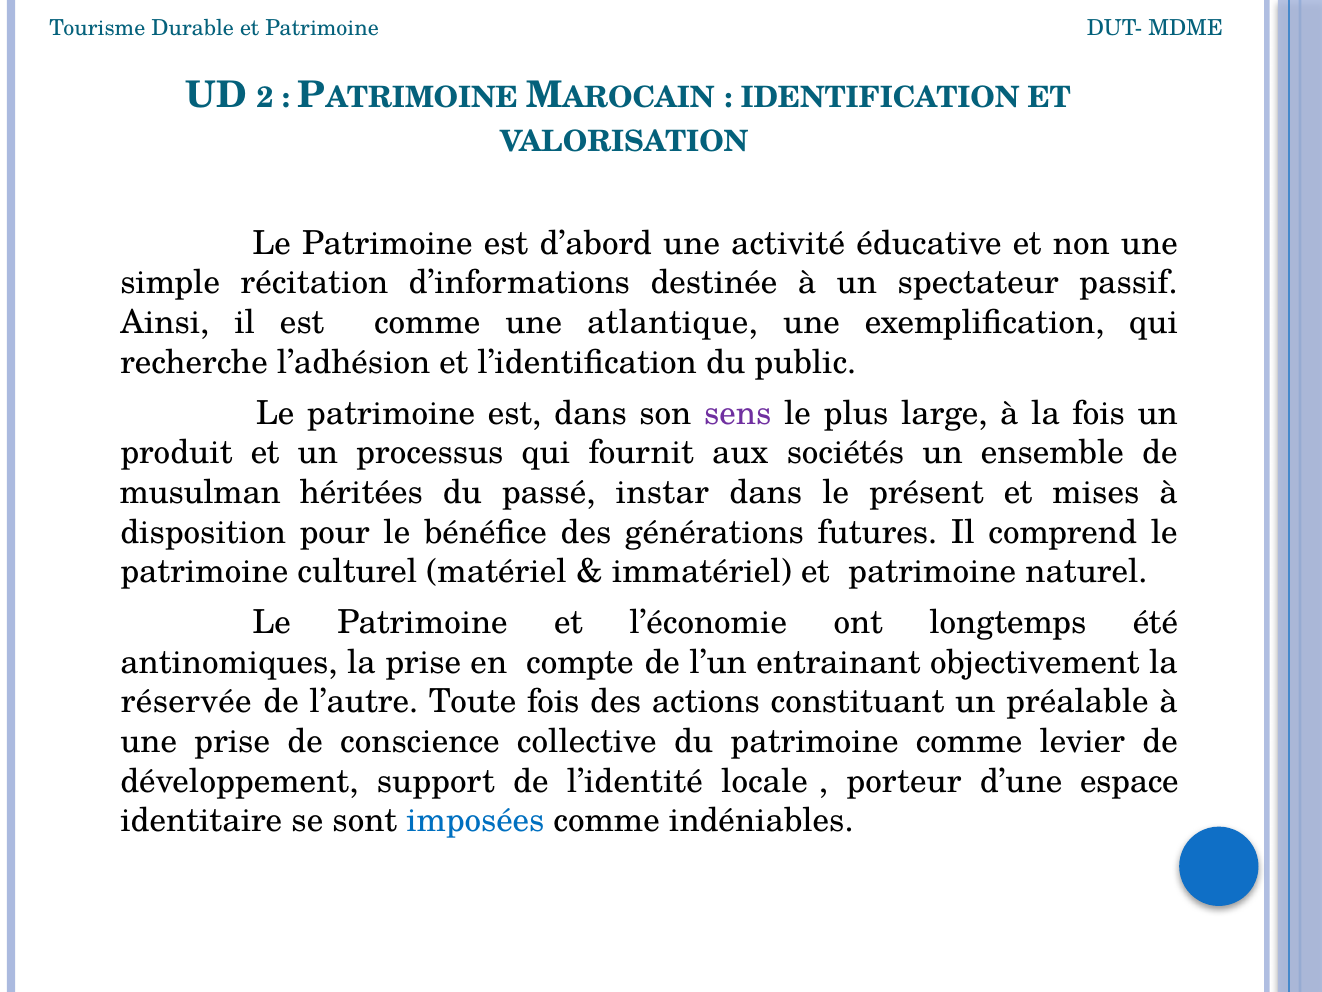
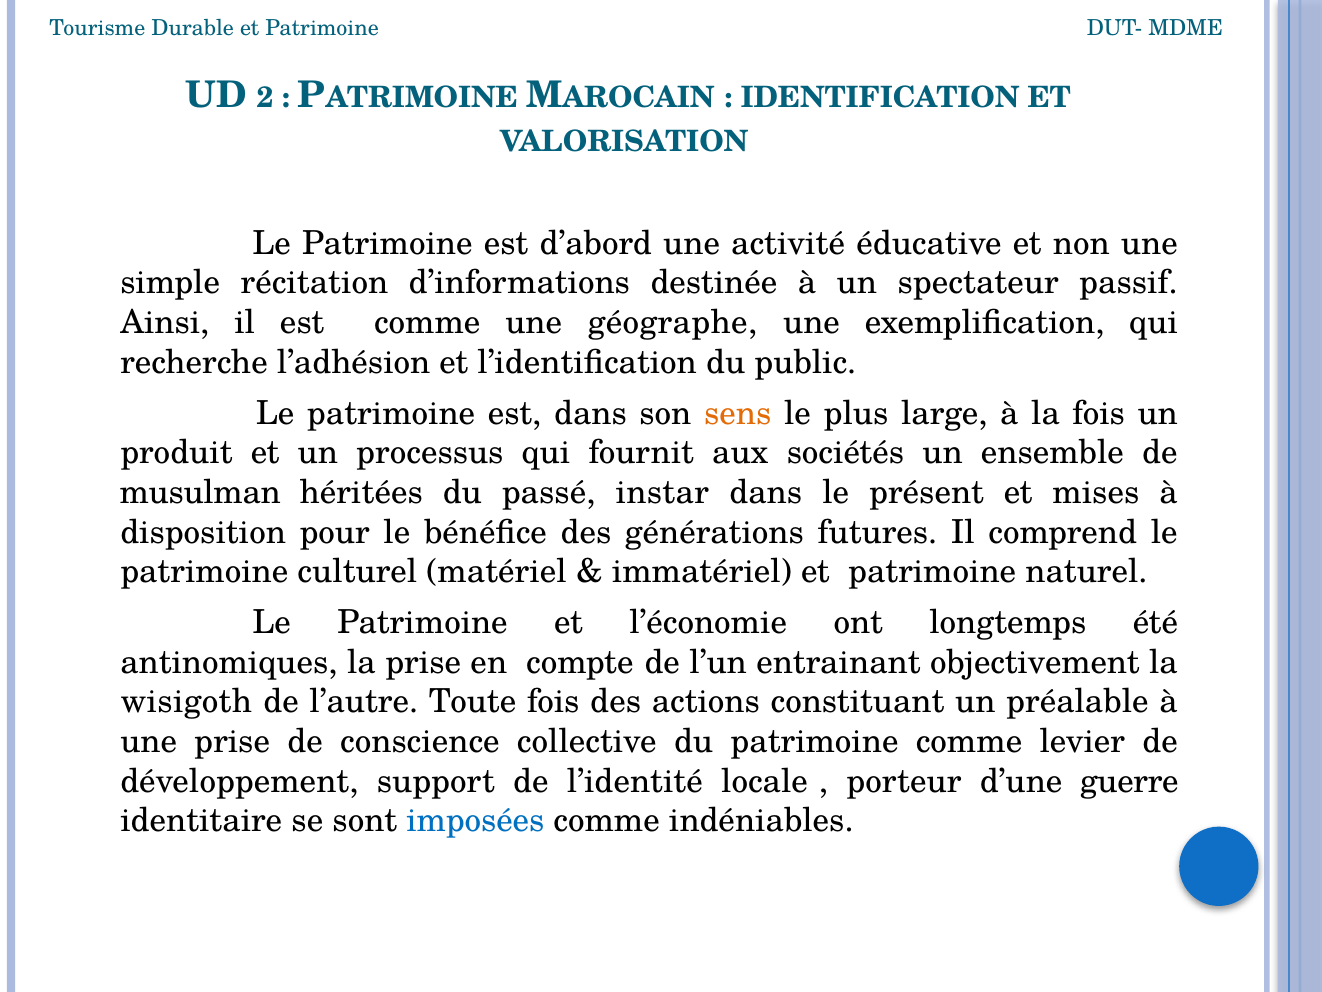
atlantique: atlantique -> géographe
sens colour: purple -> orange
réservée: réservée -> wisigoth
espace: espace -> guerre
